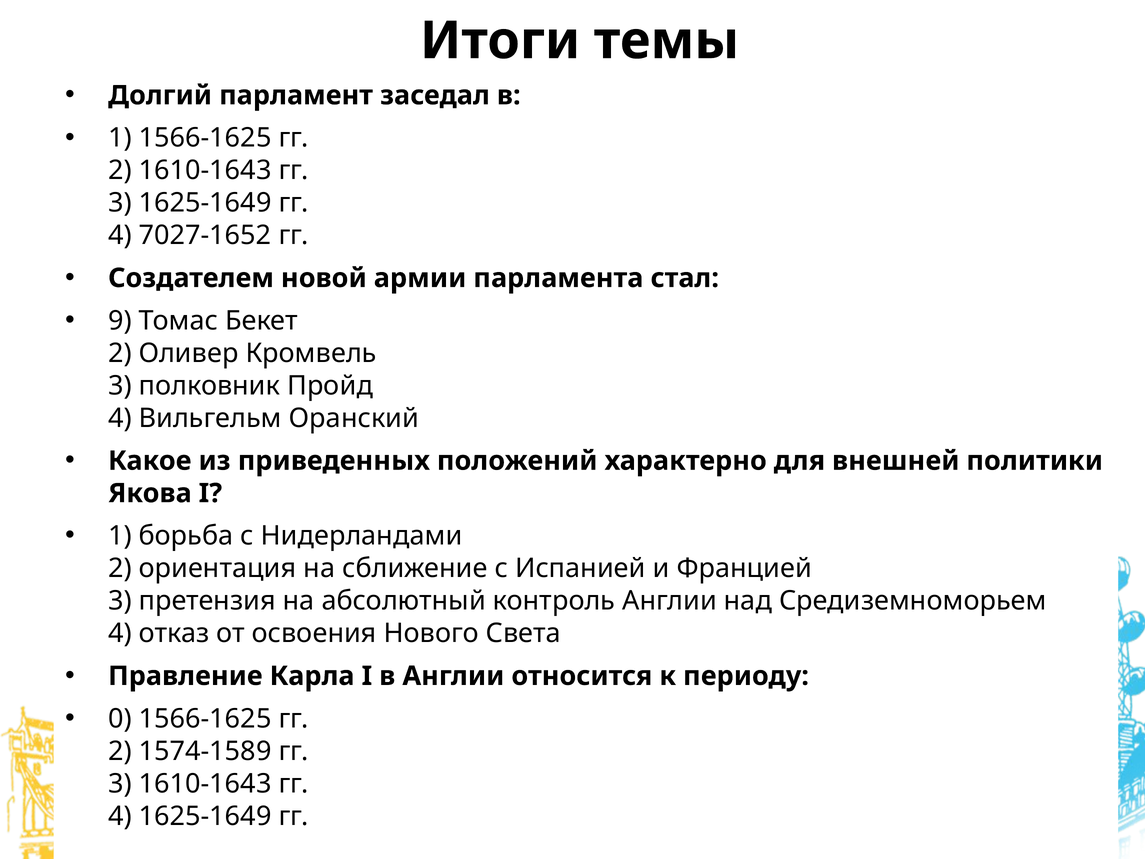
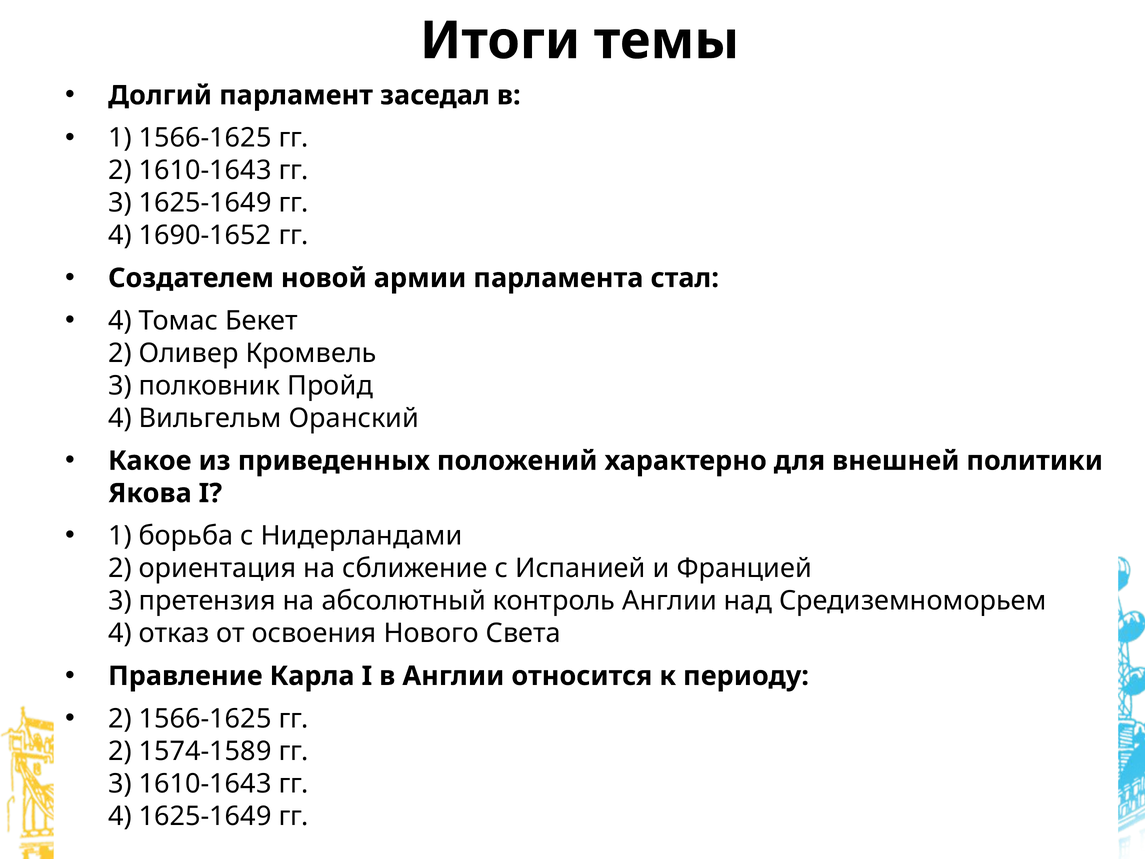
7027-1652: 7027-1652 -> 1690-1652
9 at (120, 321): 9 -> 4
0 at (120, 718): 0 -> 2
